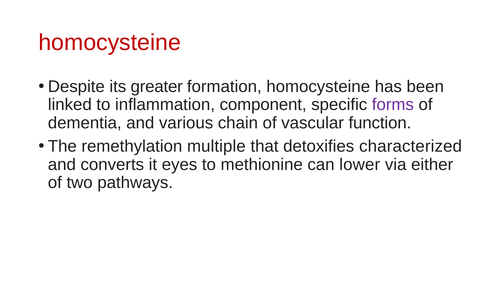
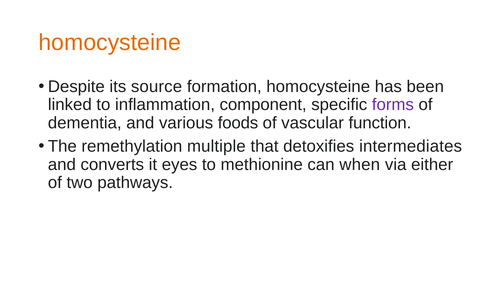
homocysteine at (110, 42) colour: red -> orange
greater: greater -> source
chain: chain -> foods
characterized: characterized -> intermediates
lower: lower -> when
